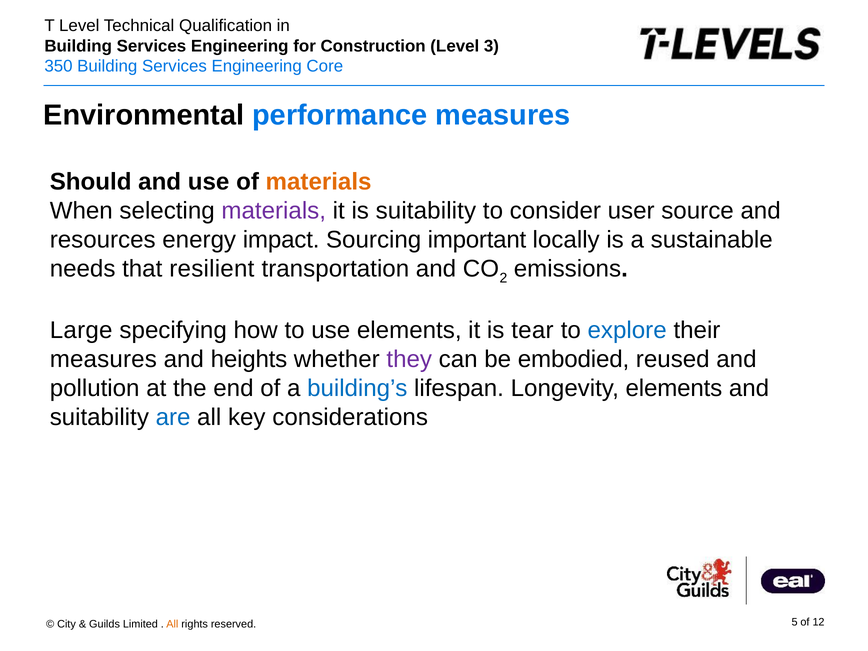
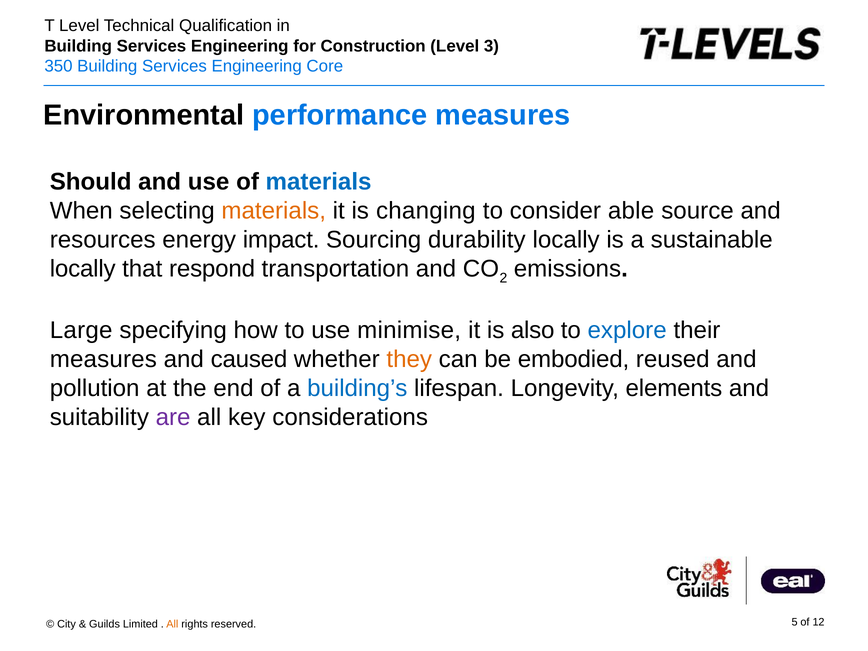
materials at (319, 182) colour: orange -> blue
materials at (274, 211) colour: purple -> orange
is suitability: suitability -> changing
user: user -> able
important: important -> durability
needs at (83, 269): needs -> locally
resilient: resilient -> respond
use elements: elements -> minimise
tear: tear -> also
heights: heights -> caused
they colour: purple -> orange
are colour: blue -> purple
